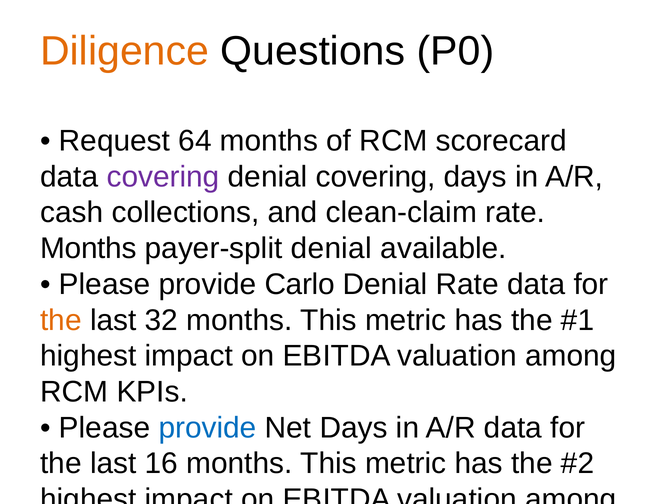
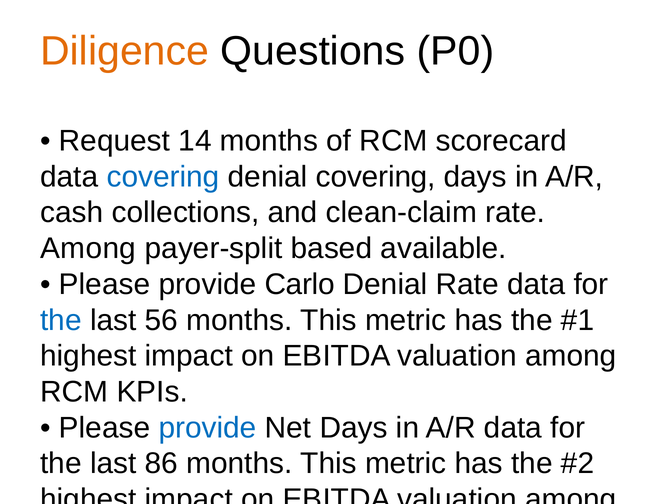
64: 64 -> 14
covering at (163, 177) colour: purple -> blue
Months at (88, 248): Months -> Among
payer-split denial: denial -> based
the at (61, 320) colour: orange -> blue
32: 32 -> 56
16: 16 -> 86
